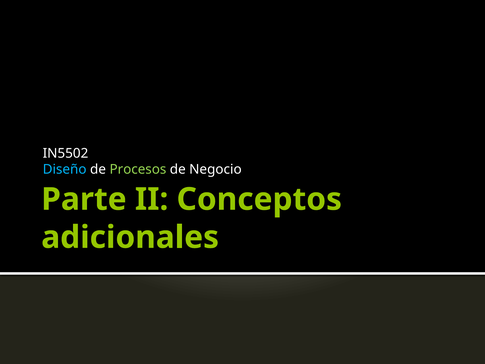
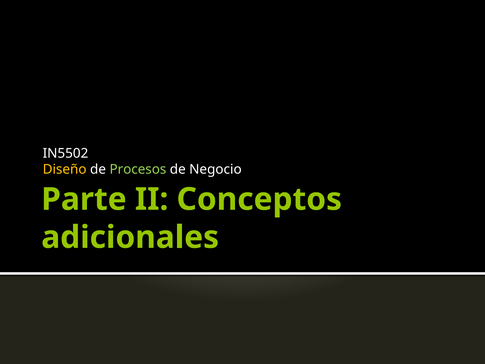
Diseño colour: light blue -> yellow
